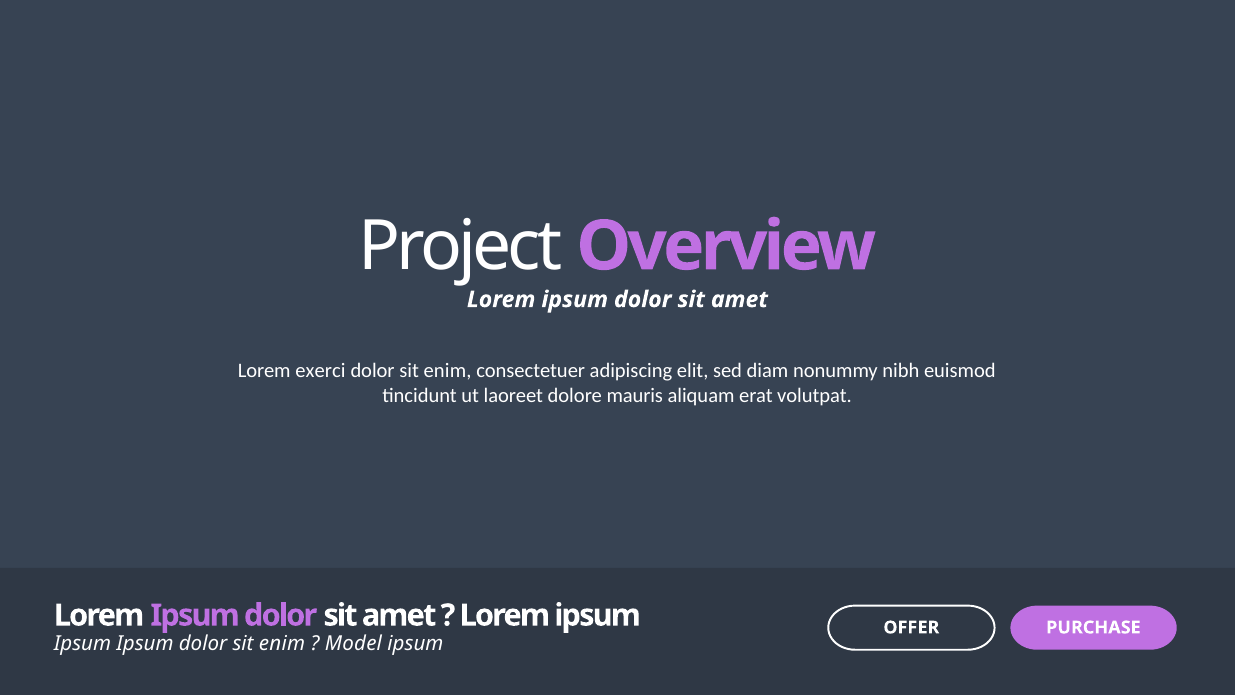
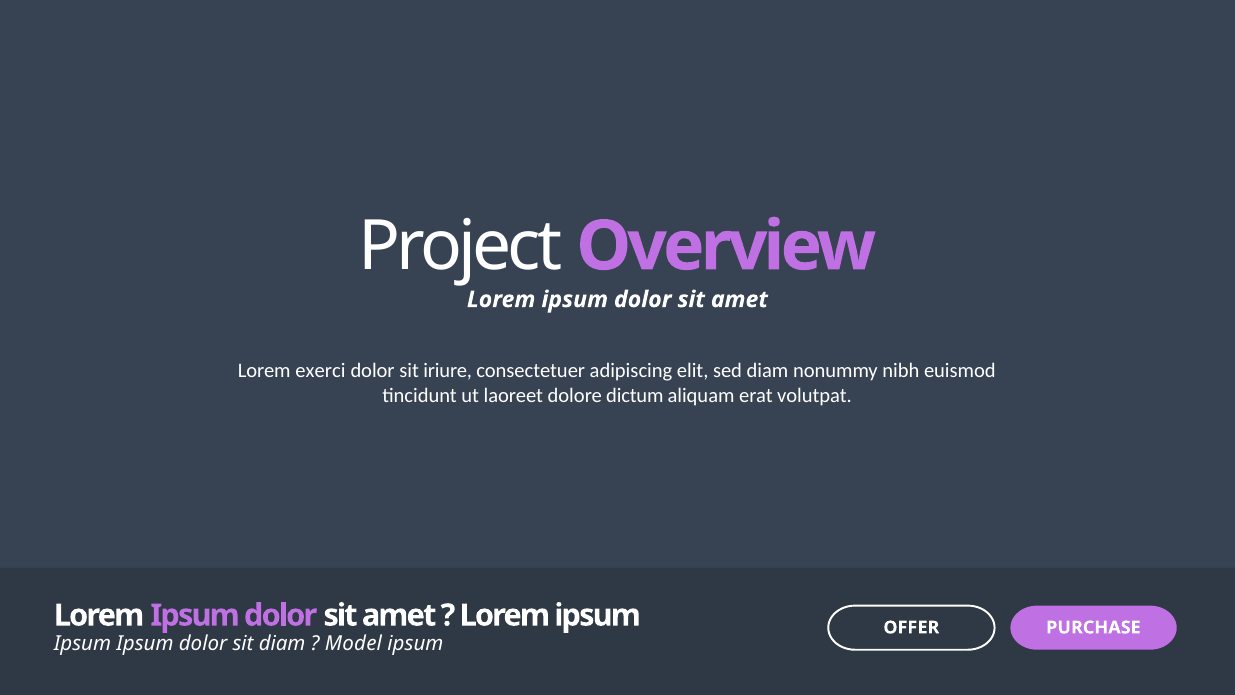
enim at (448, 371): enim -> iriure
mauris: mauris -> dictum
Ipsum dolor sit enim: enim -> diam
